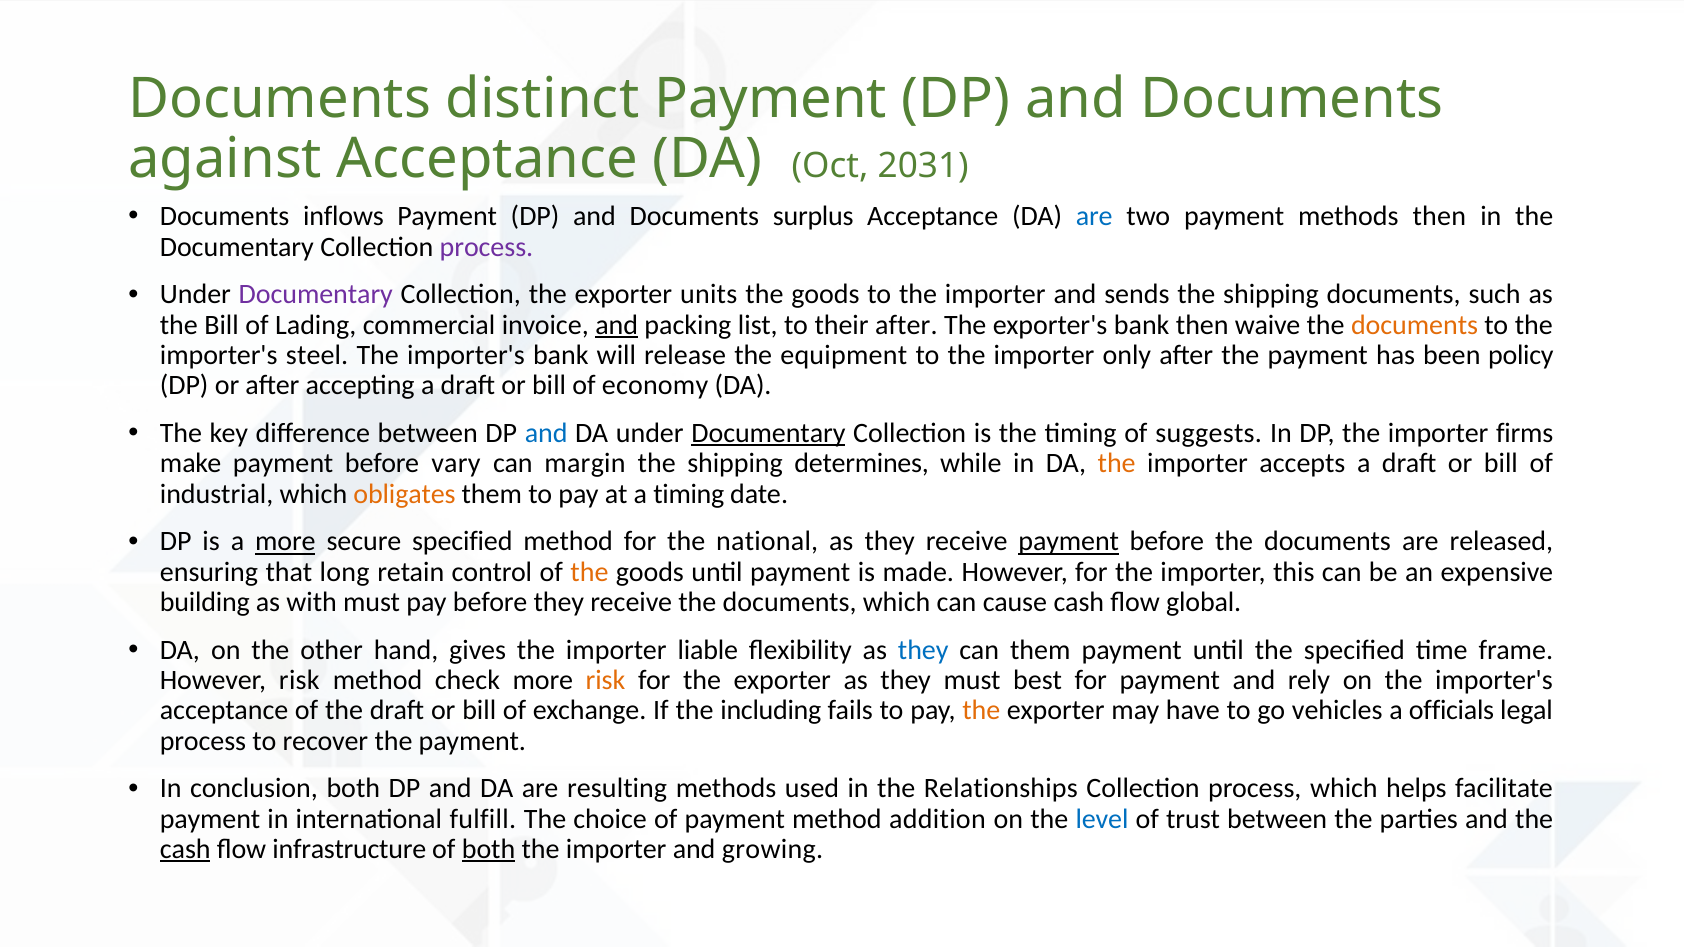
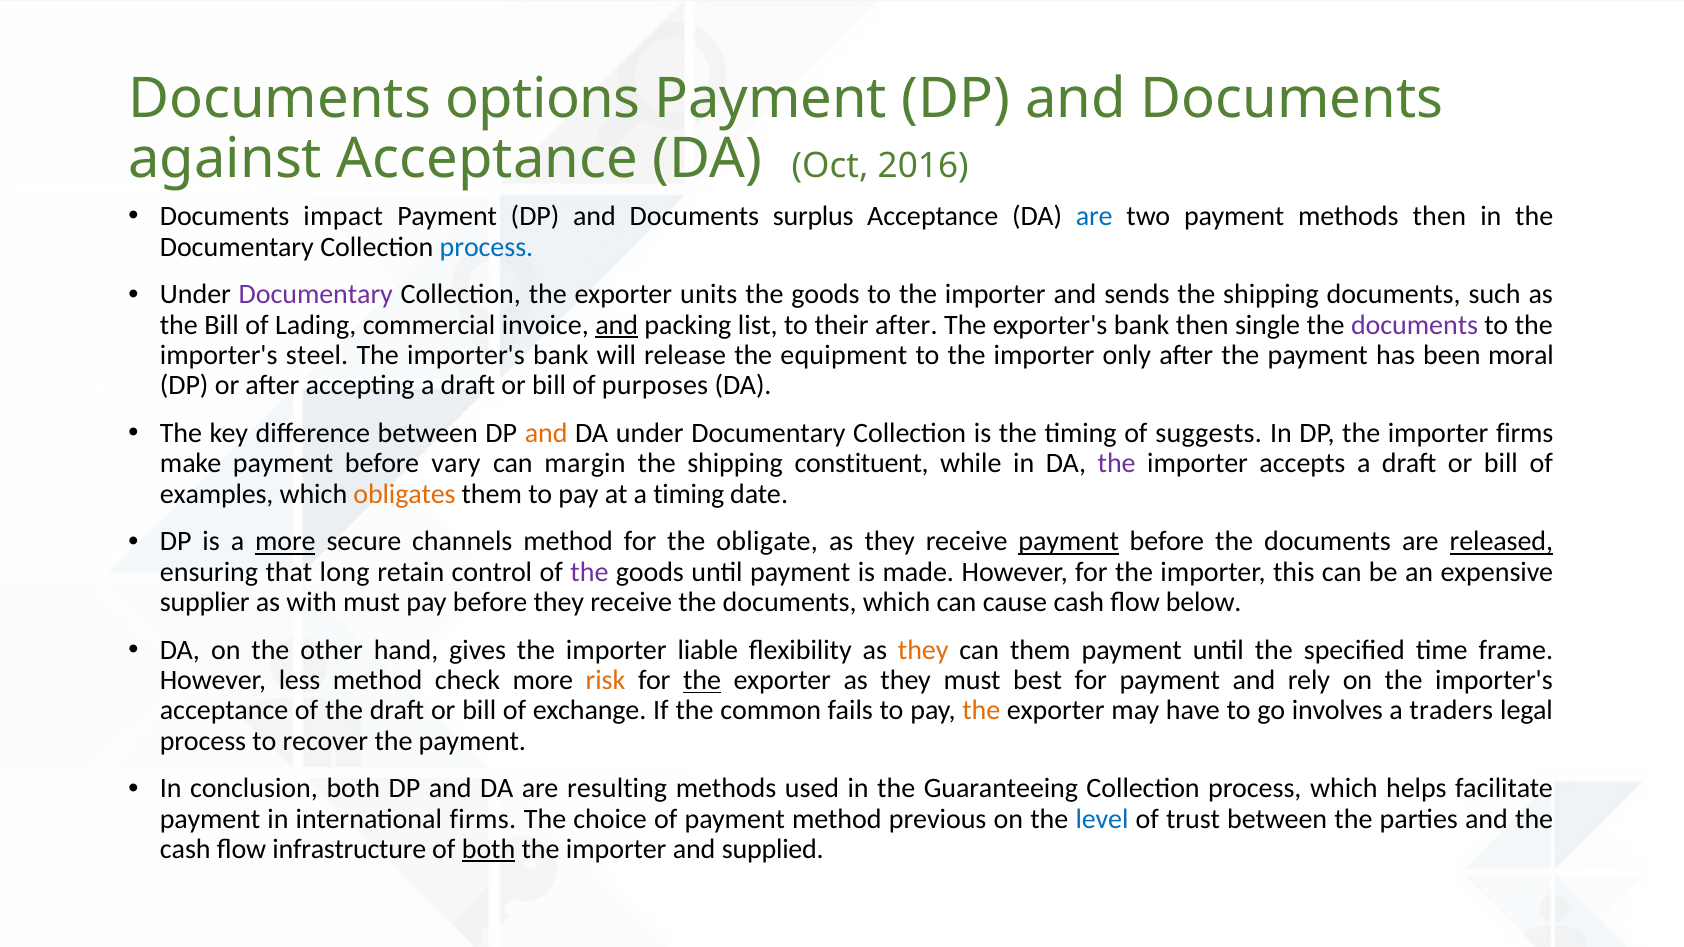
distinct: distinct -> options
2031: 2031 -> 2016
inflows: inflows -> impact
process at (486, 247) colour: purple -> blue
waive: waive -> single
documents at (1415, 325) colour: orange -> purple
policy: policy -> moral
economy: economy -> purposes
and at (546, 433) colour: blue -> orange
Documentary at (768, 433) underline: present -> none
determines: determines -> constituent
the at (1117, 464) colour: orange -> purple
industrial: industrial -> examples
secure specified: specified -> channels
national: national -> obligate
released underline: none -> present
the at (589, 572) colour: orange -> purple
building: building -> supplier
global: global -> below
they at (923, 650) colour: blue -> orange
However risk: risk -> less
the at (702, 680) underline: none -> present
including: including -> common
vehicles: vehicles -> involves
officials: officials -> traders
Relationships: Relationships -> Guaranteeing
international fulfill: fulfill -> firms
addition: addition -> previous
cash at (185, 849) underline: present -> none
growing: growing -> supplied
